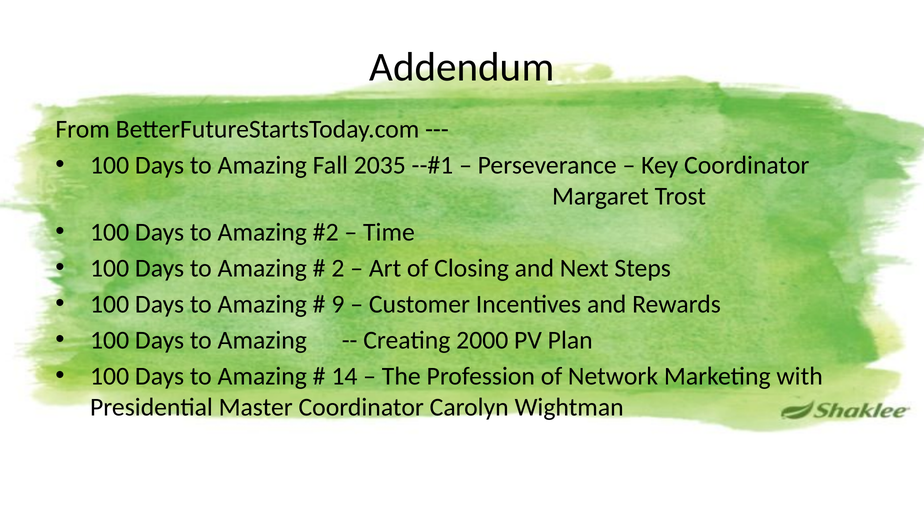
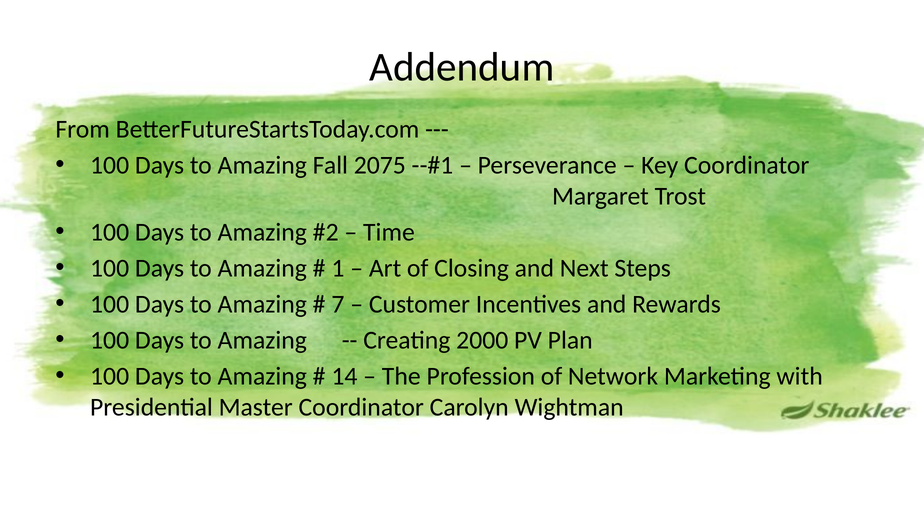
2035: 2035 -> 2075
2: 2 -> 1
9: 9 -> 7
